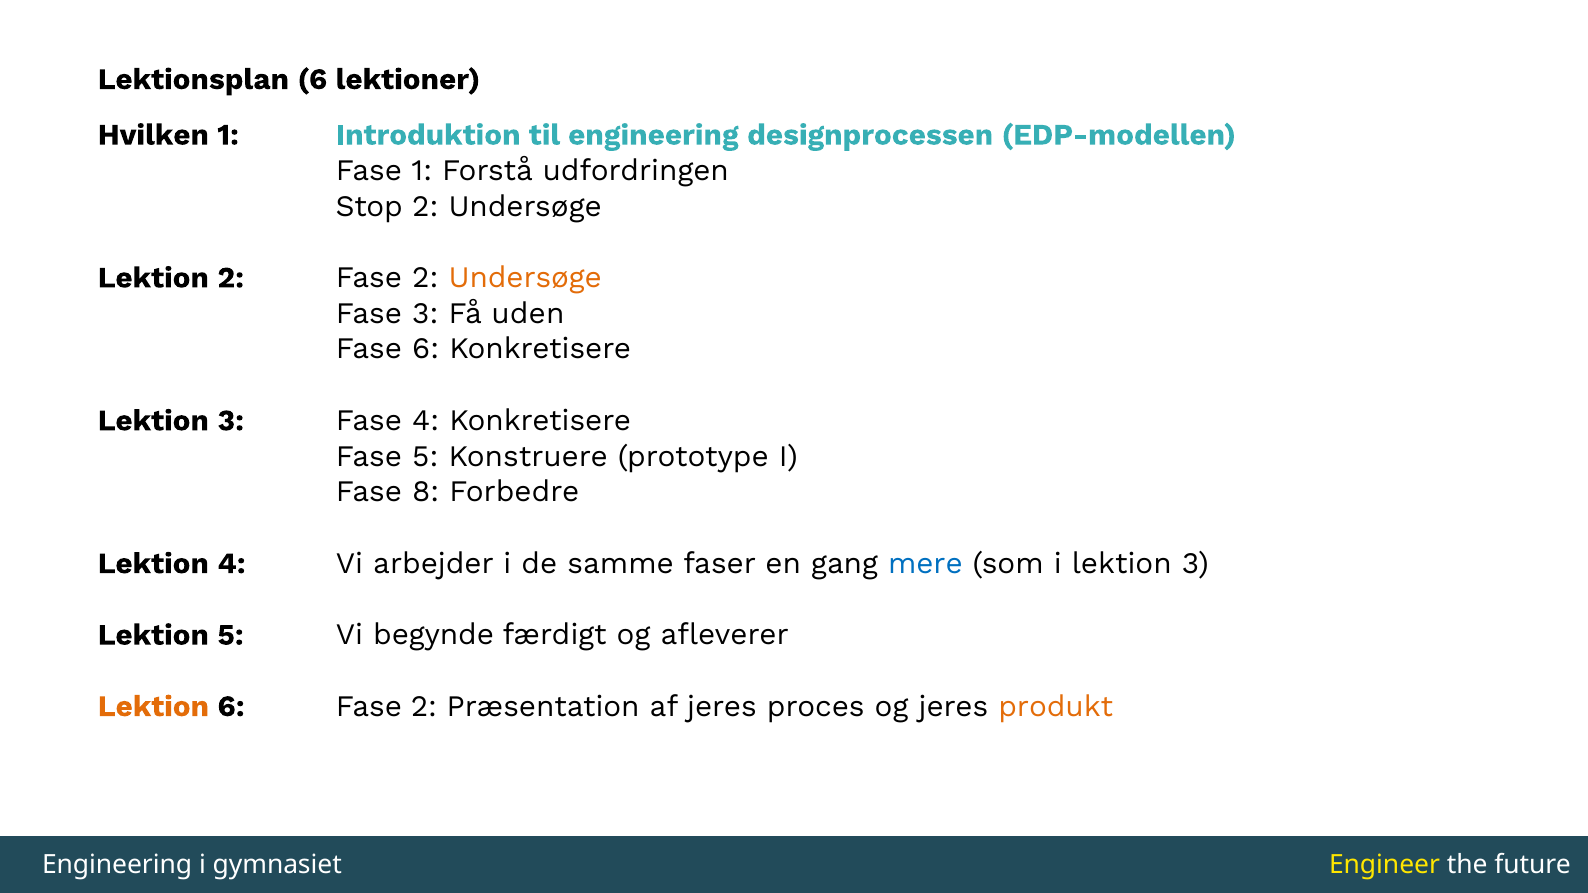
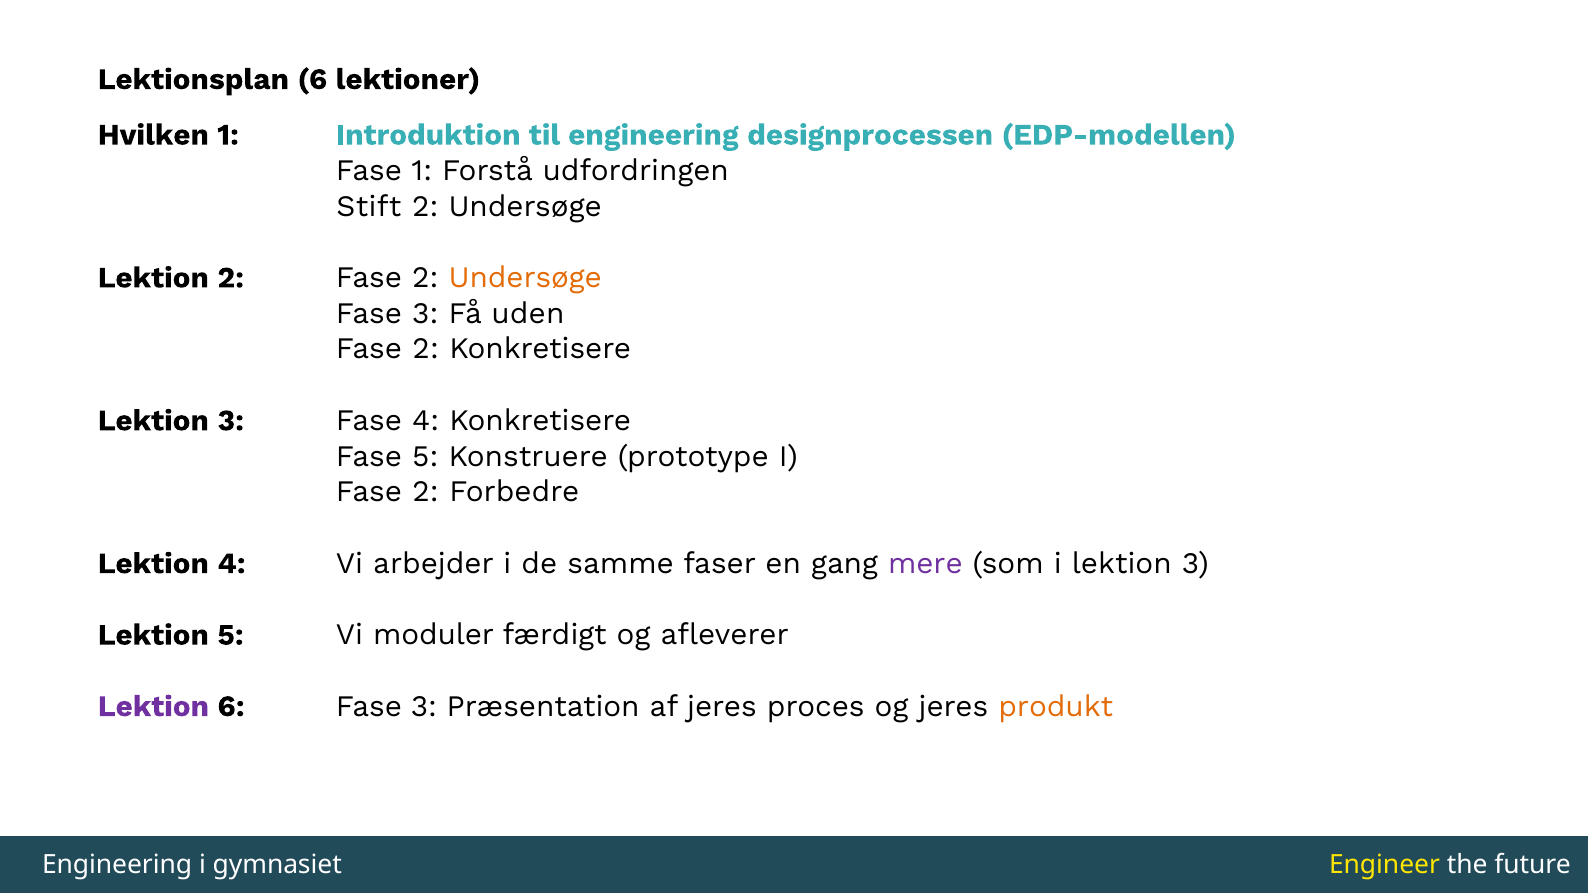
Stop: Stop -> Stift
6 at (426, 349): 6 -> 2
8 at (426, 492): 8 -> 2
mere colour: blue -> purple
begynde: begynde -> moduler
Lektion at (153, 706) colour: orange -> purple
6 Fase 2: 2 -> 3
